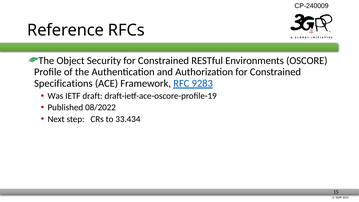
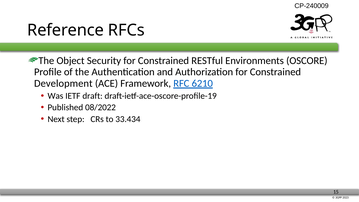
Specifications: Specifications -> Development
9283: 9283 -> 6210
